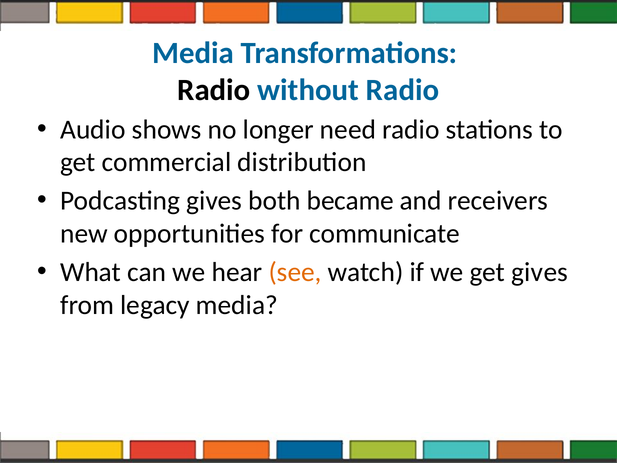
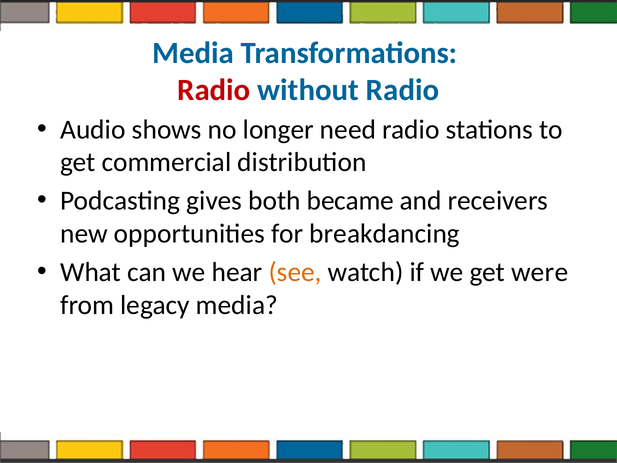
Radio at (214, 90) colour: black -> red
communicate: communicate -> breakdancing
get gives: gives -> were
